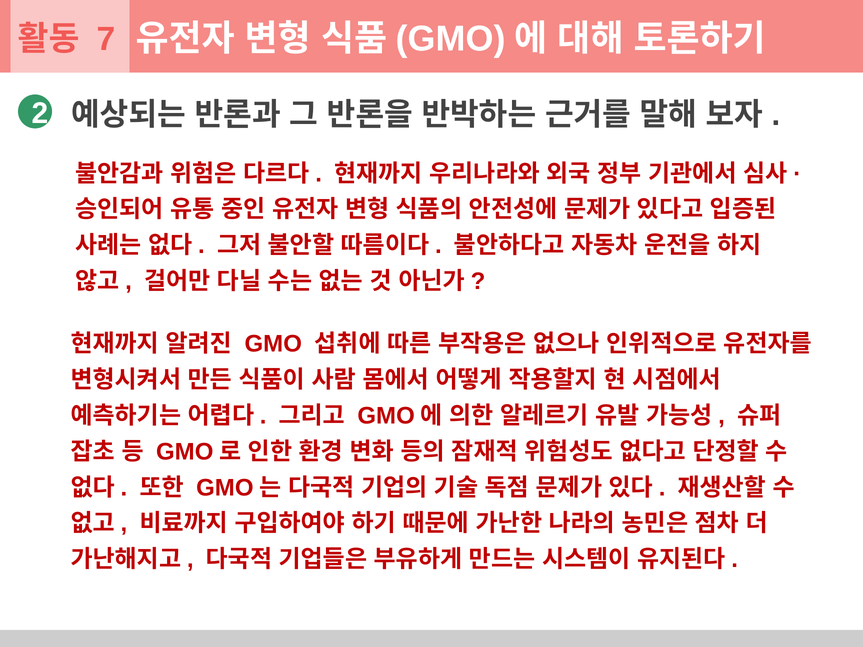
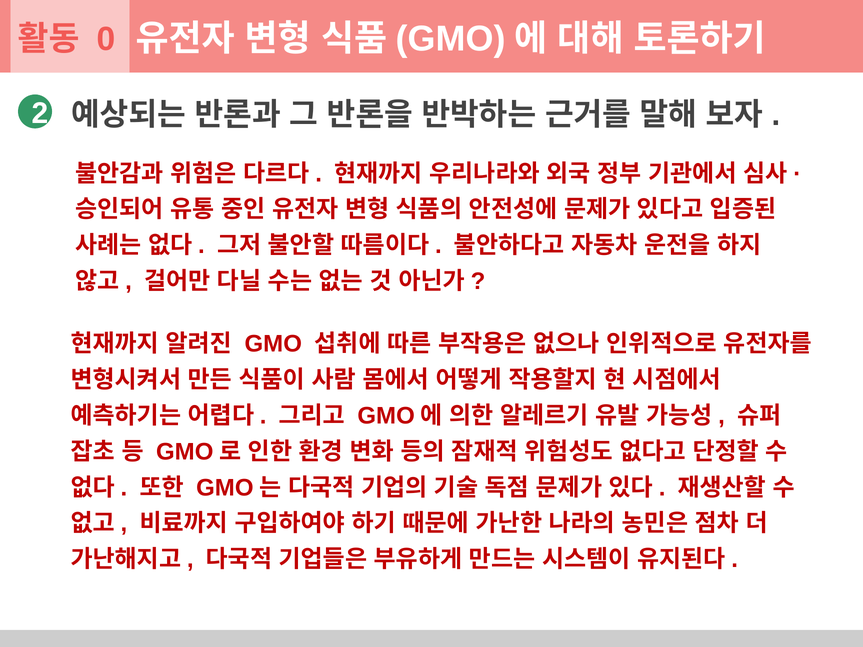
7: 7 -> 0
